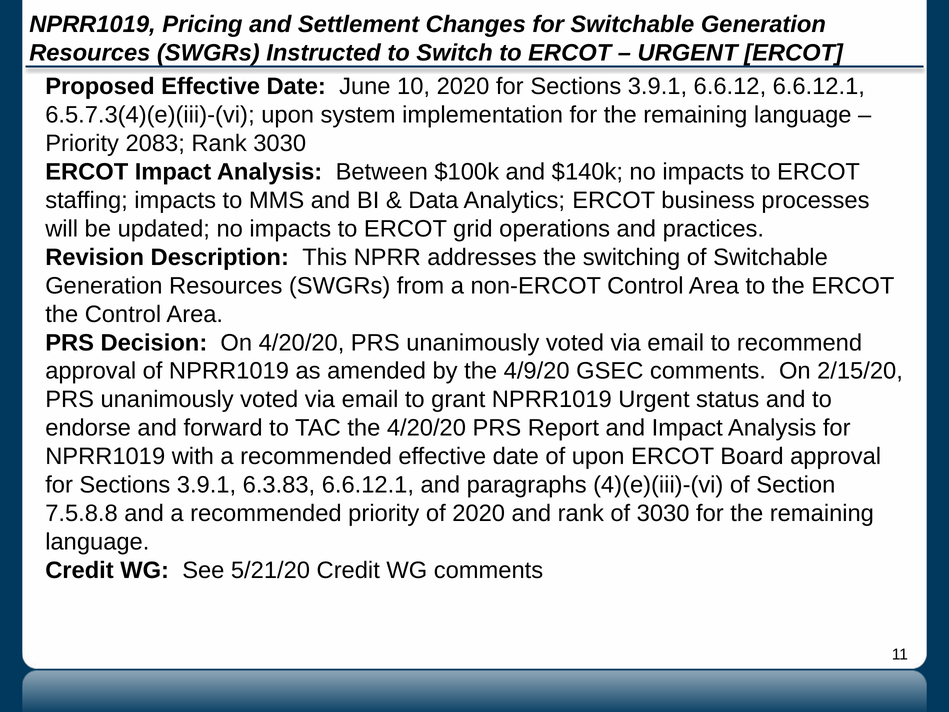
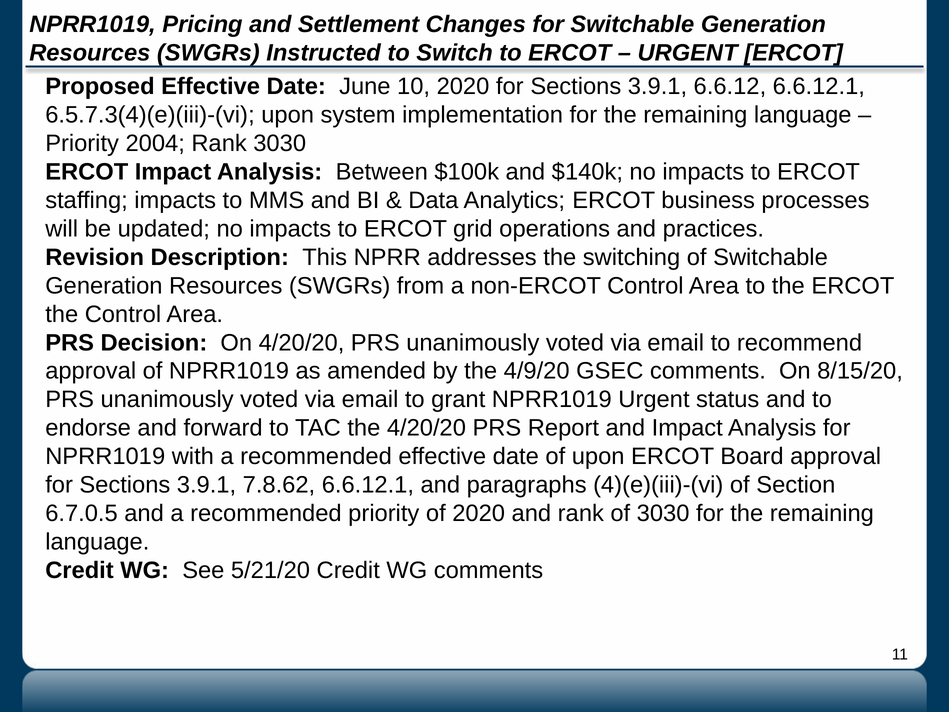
2083: 2083 -> 2004
2/15/20: 2/15/20 -> 8/15/20
6.3.83: 6.3.83 -> 7.8.62
7.5.8.8: 7.5.8.8 -> 6.7.0.5
